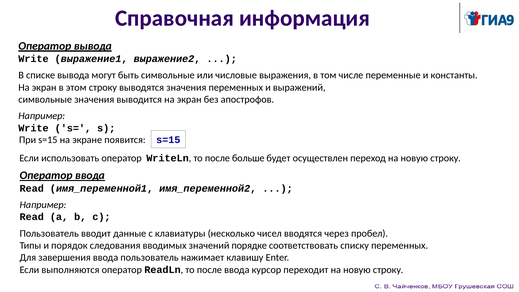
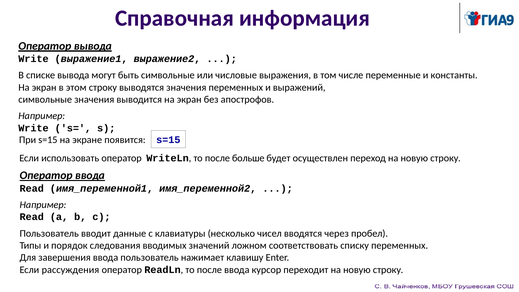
порядке: порядке -> ложном
выполняются: выполняются -> рассуждения
